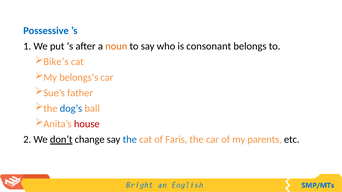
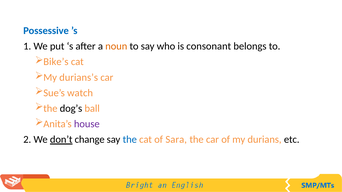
belongs’s: belongs’s -> durians’s
father: father -> watch
dog’s colour: blue -> black
house colour: red -> purple
Faris: Faris -> Sara
parents: parents -> durians
